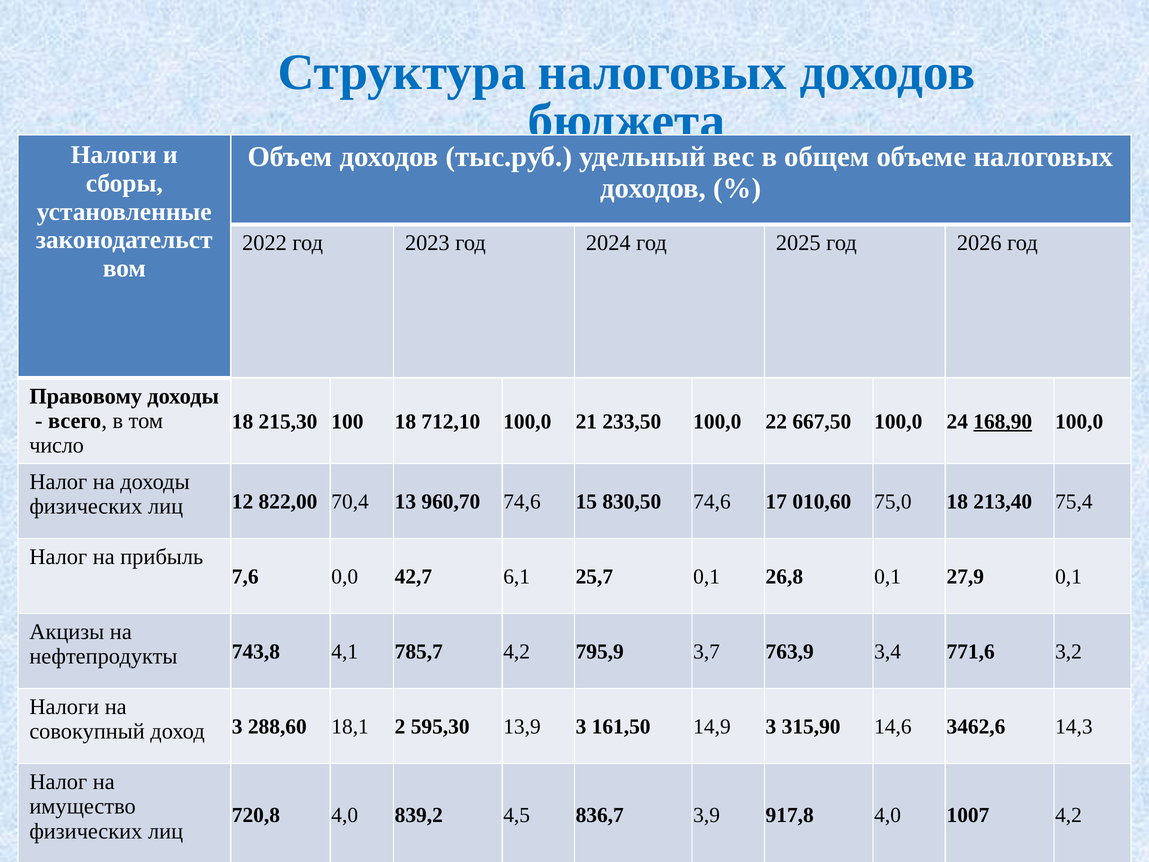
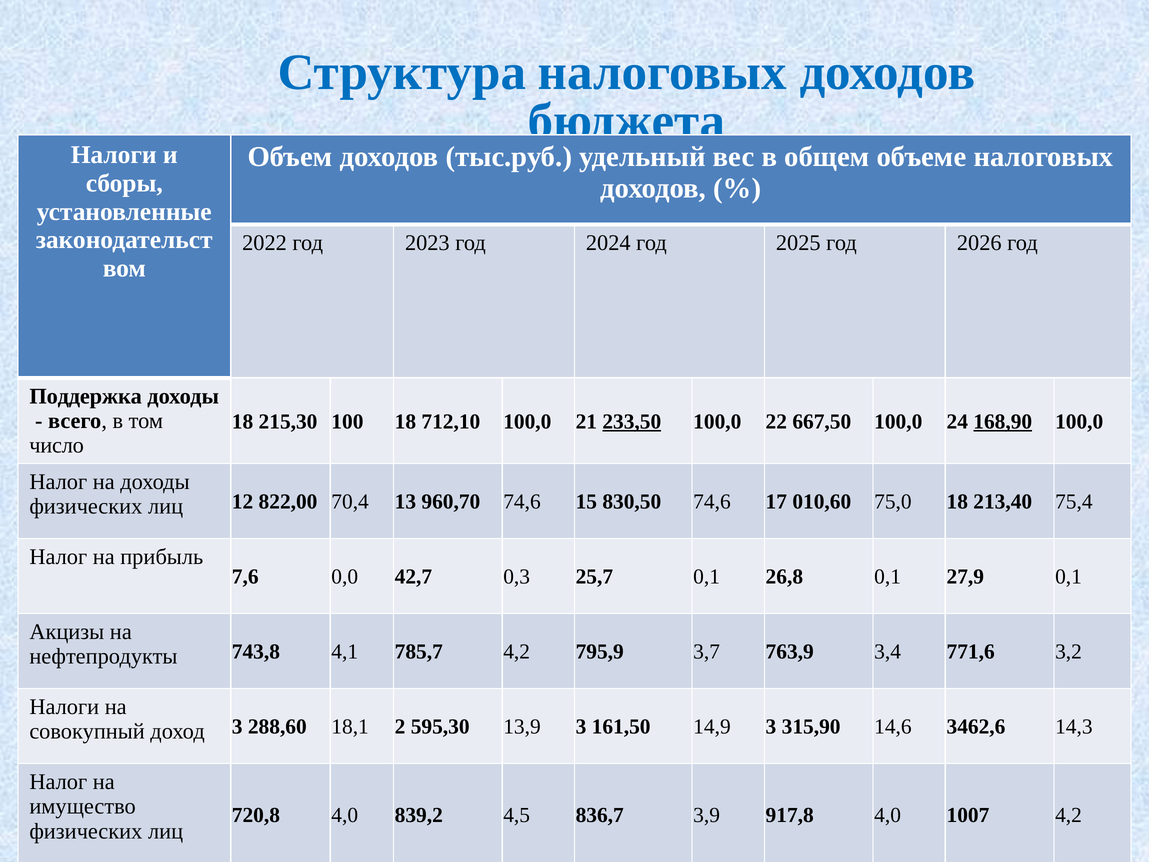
Правовому: Правовому -> Поддержка
233,50 underline: none -> present
6,1: 6,1 -> 0,3
